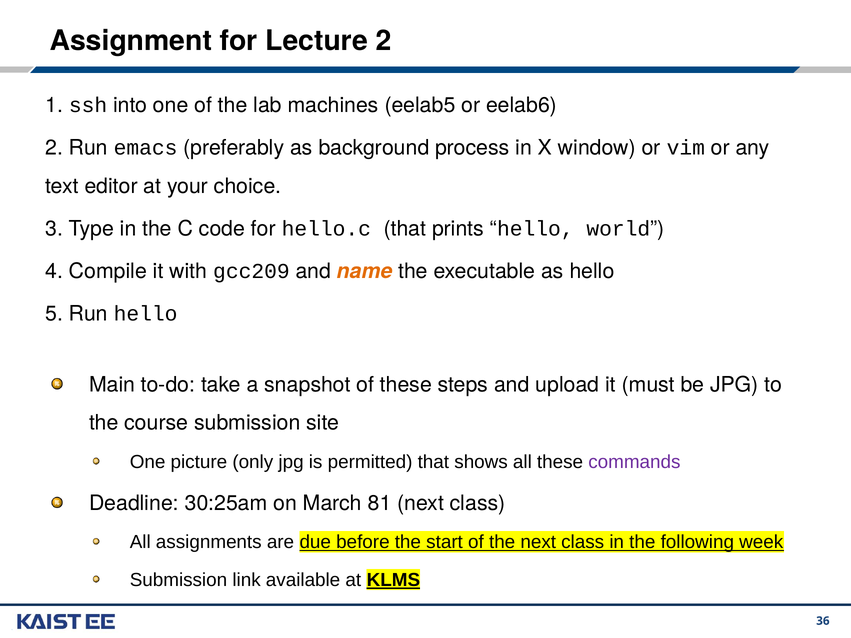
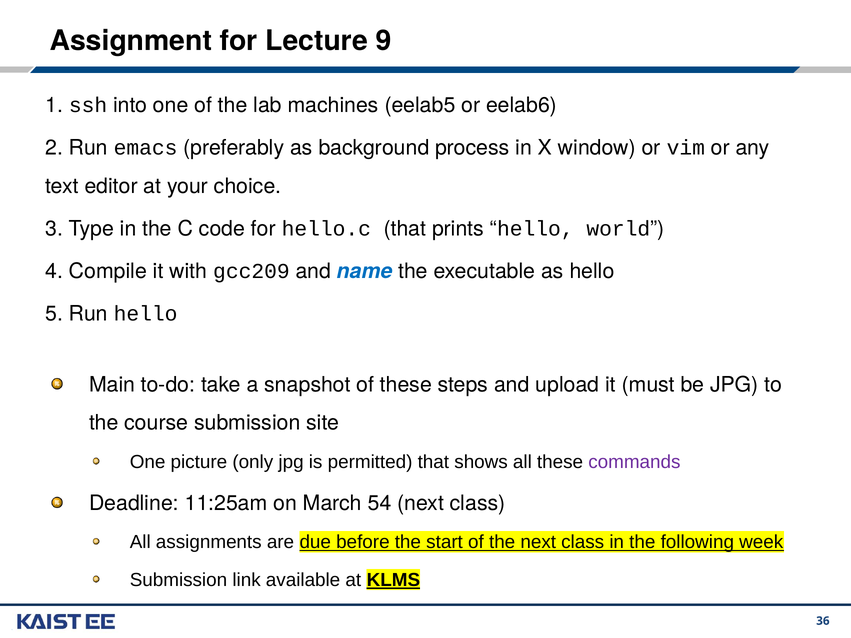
Lecture 2: 2 -> 9
name colour: orange -> blue
30:25am: 30:25am -> 11:25am
81: 81 -> 54
